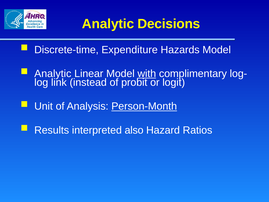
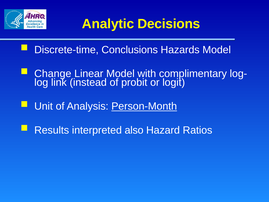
Expenditure: Expenditure -> Conclusions
Analytic at (53, 74): Analytic -> Change
with underline: present -> none
